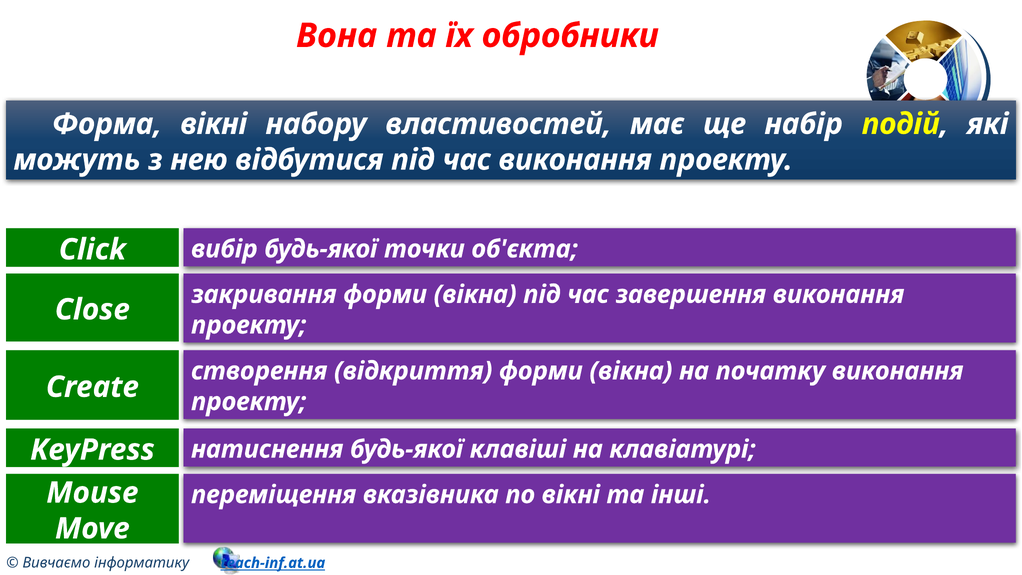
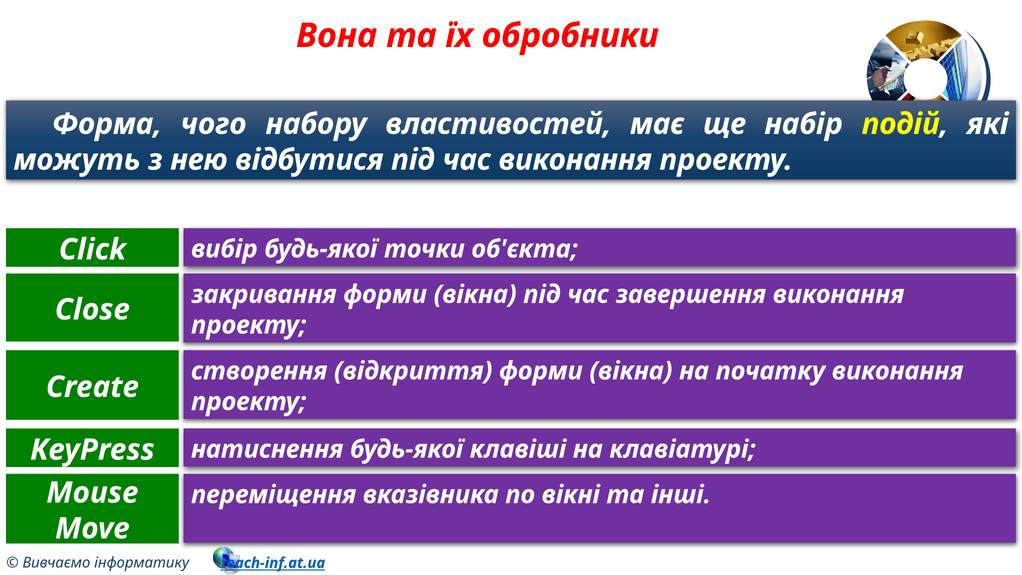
Форма вікні: вікні -> чого
